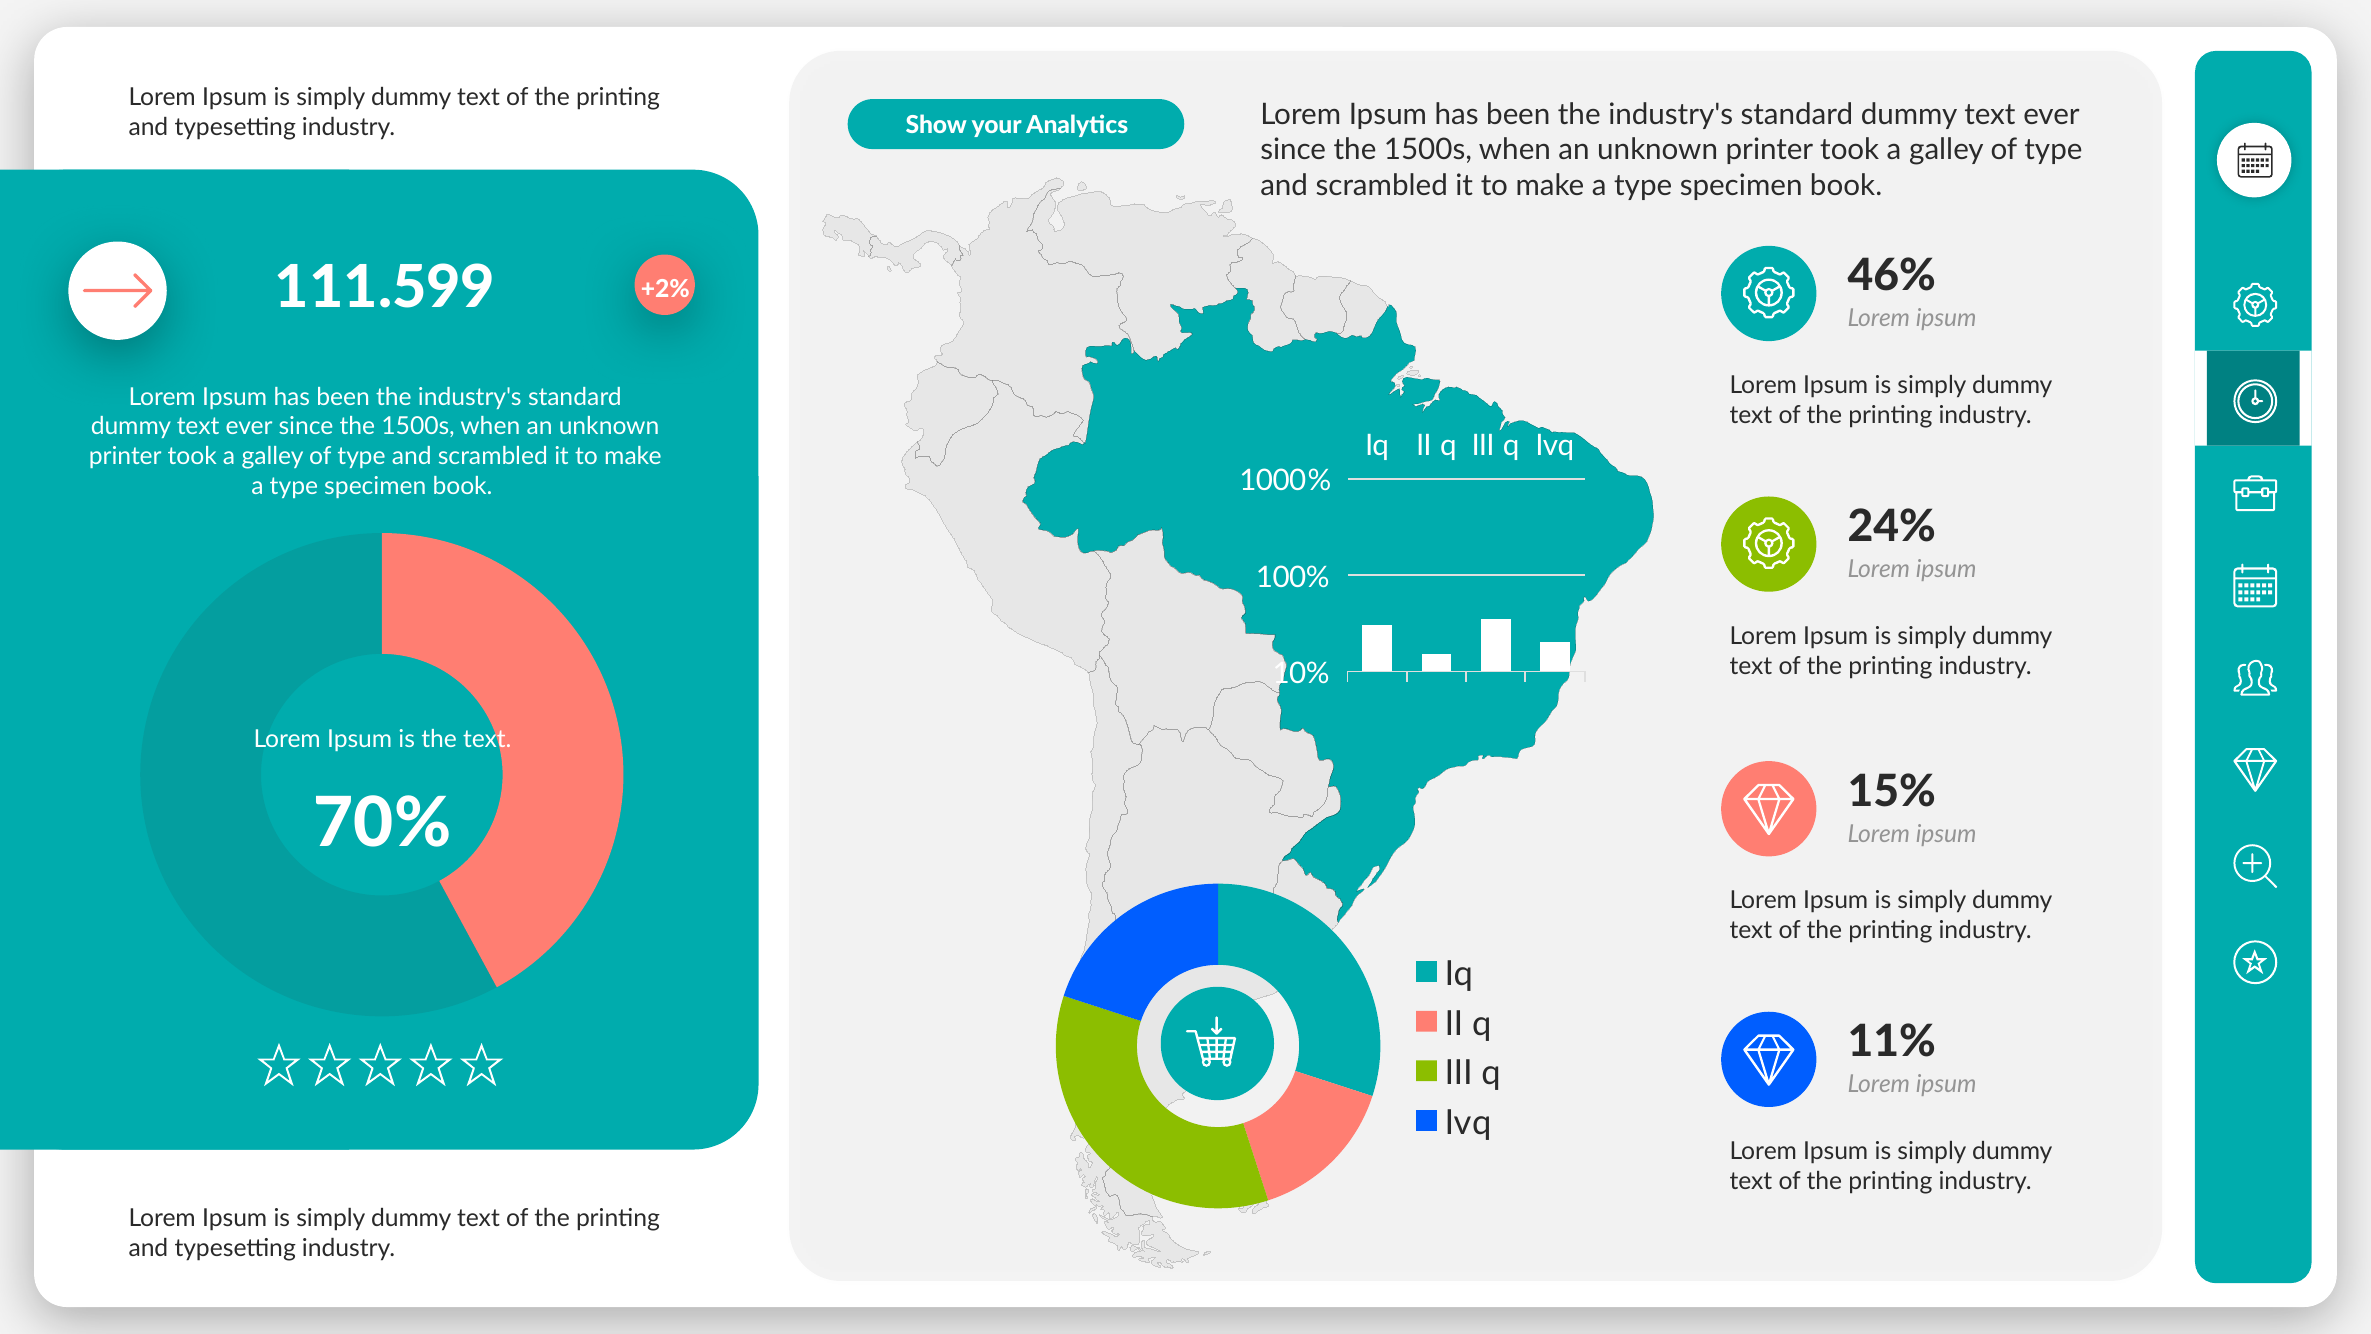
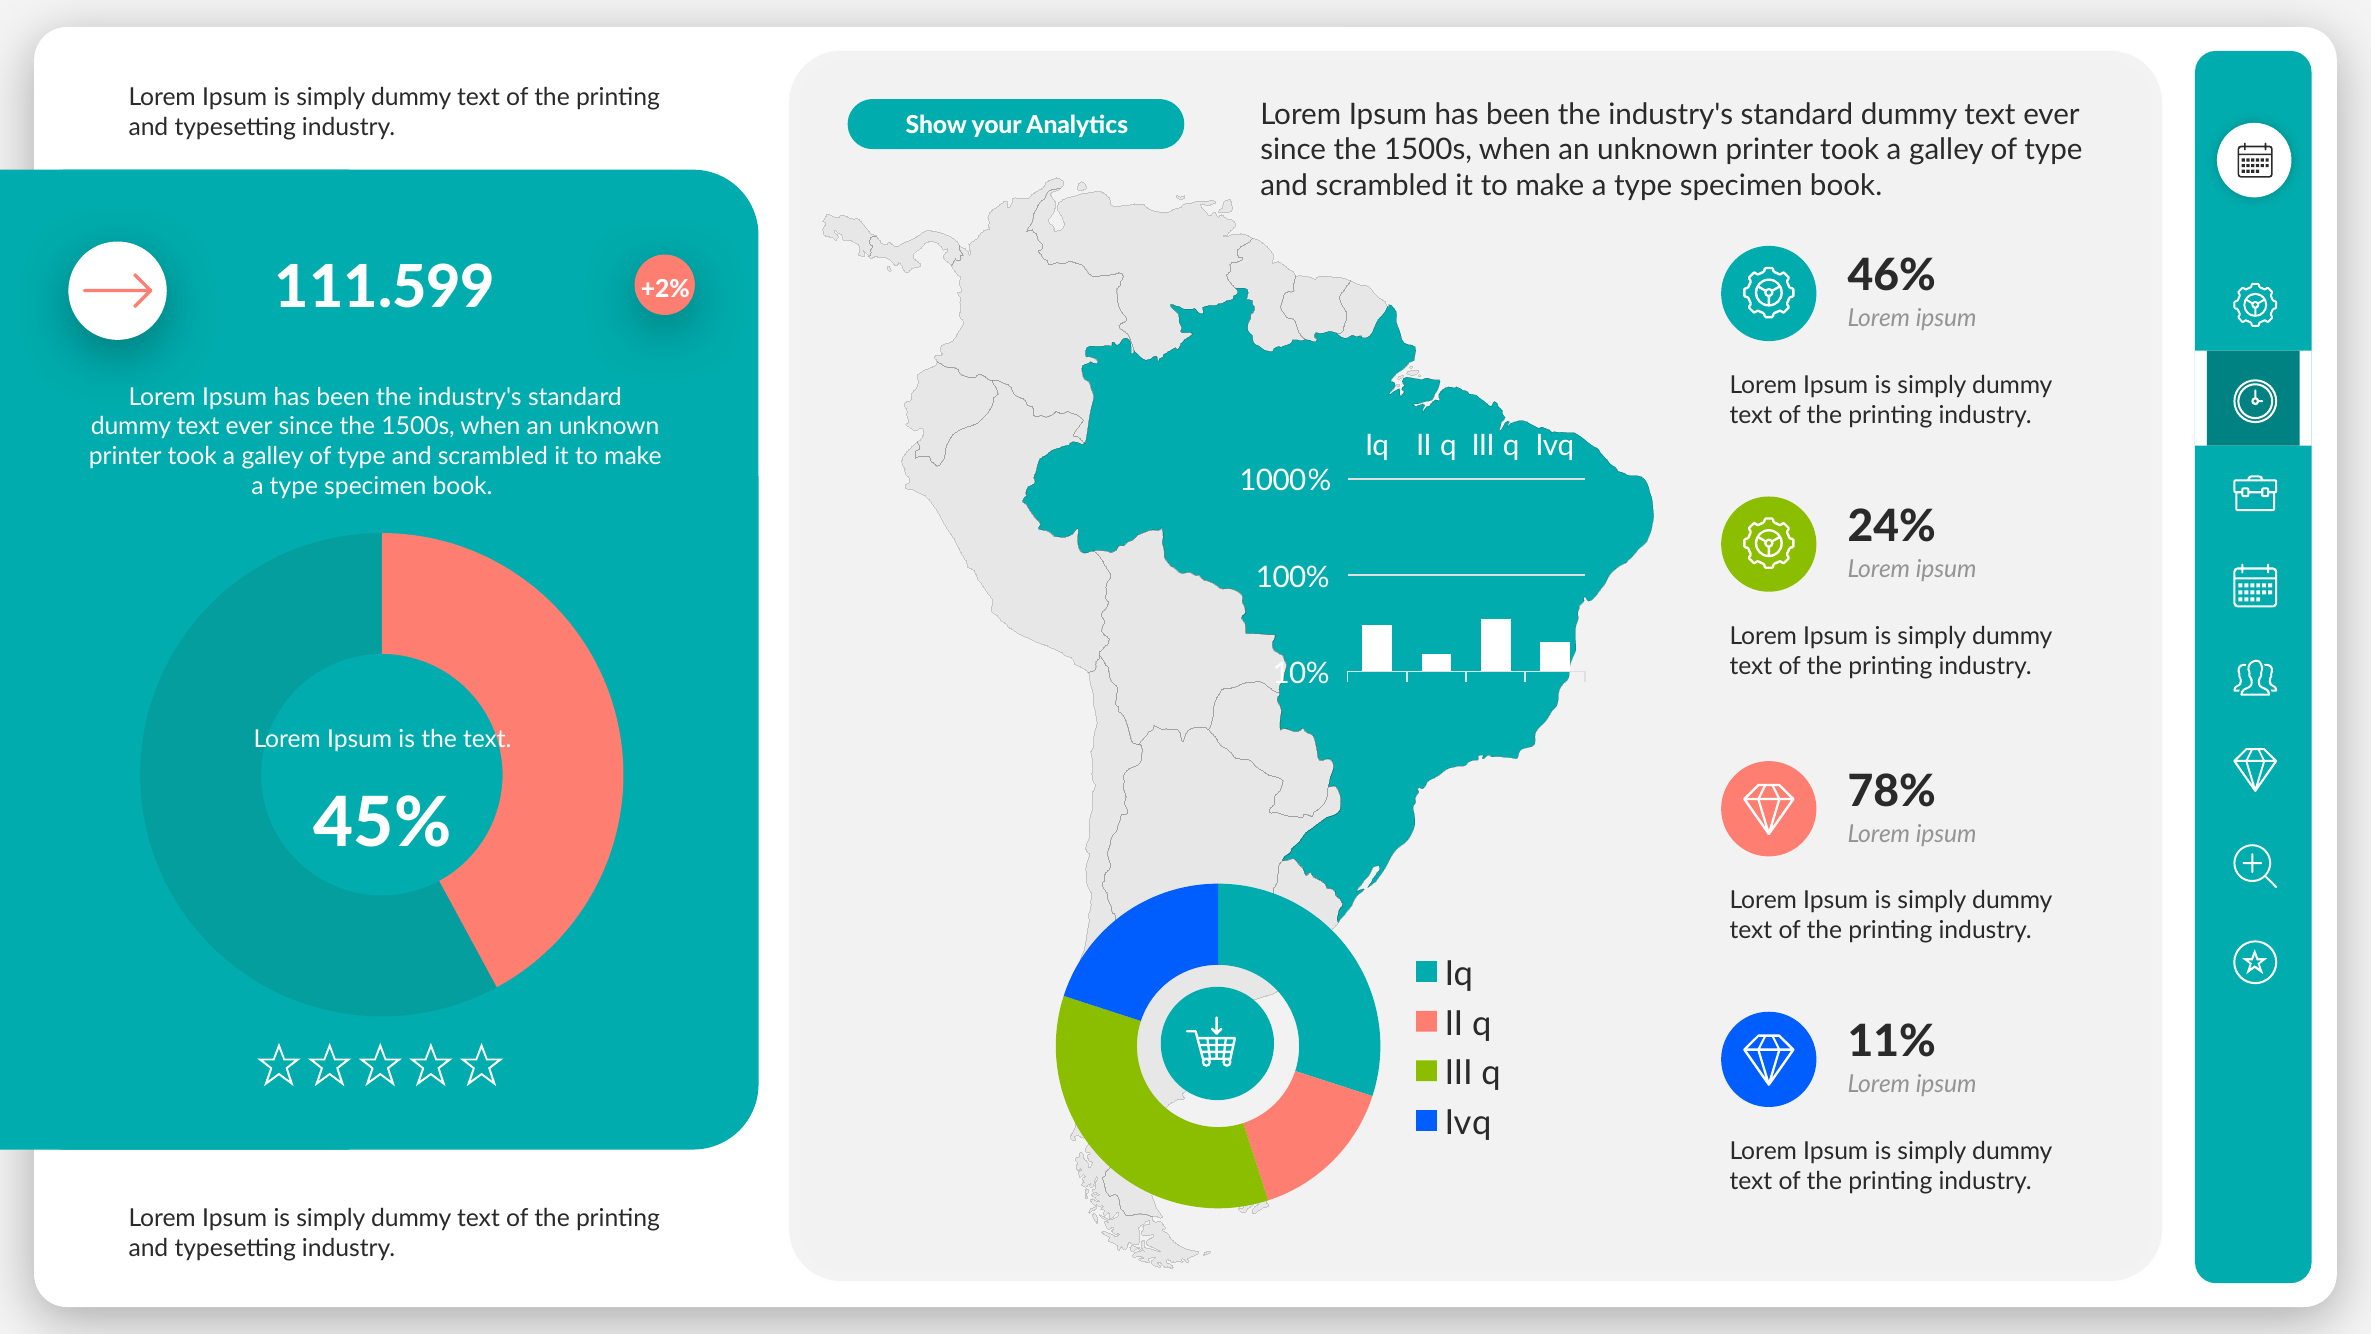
15%: 15% -> 78%
70%: 70% -> 45%
